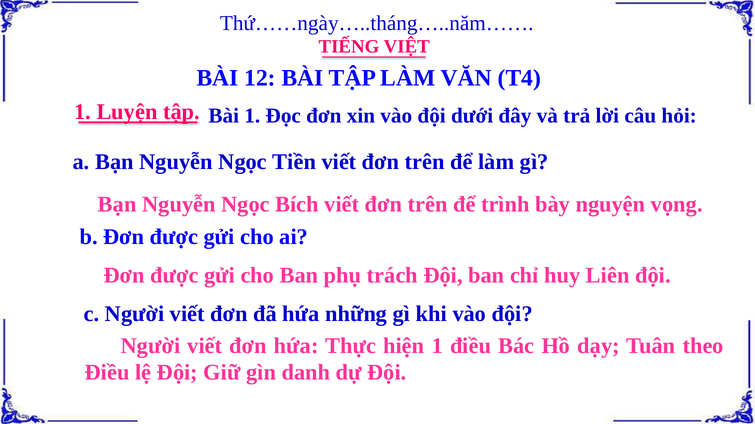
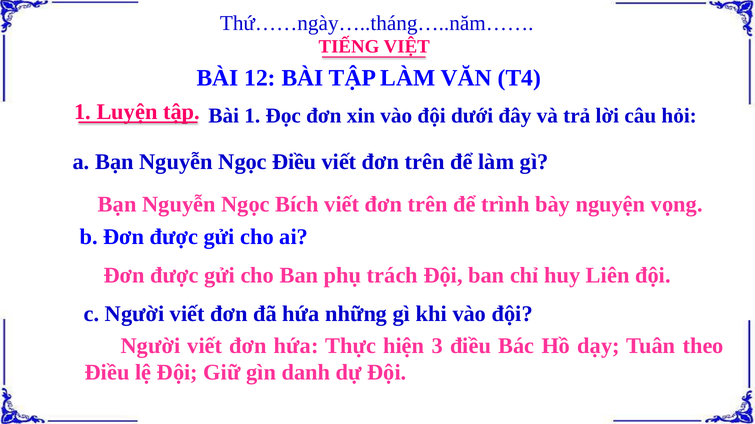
Ngọc Tiền: Tiền -> Điều
hiện 1: 1 -> 3
